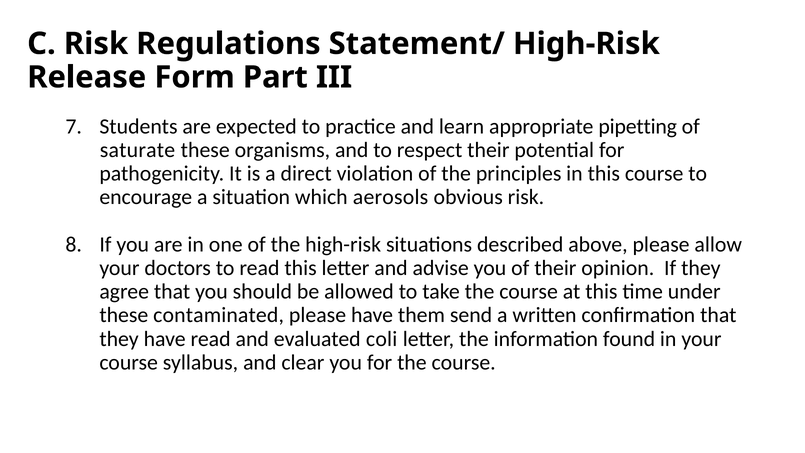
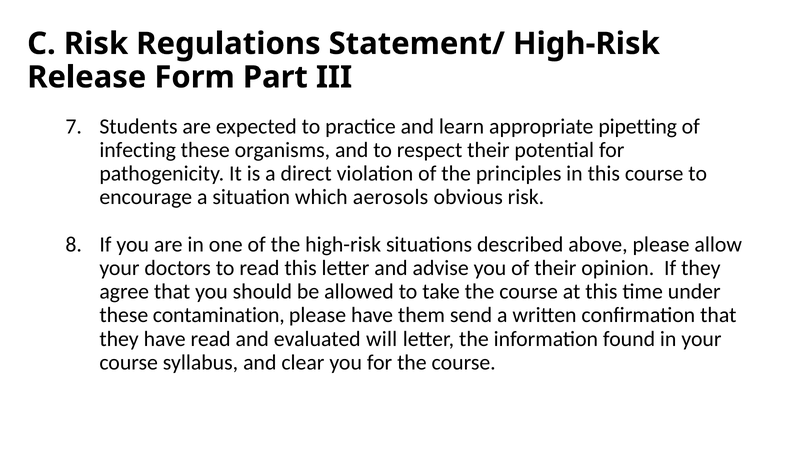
saturate: saturate -> infecting
contaminated: contaminated -> contamination
coli: coli -> will
